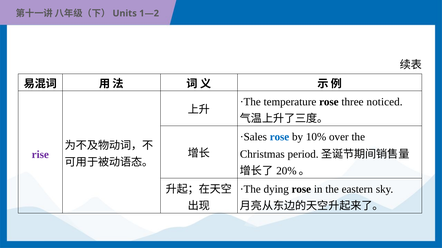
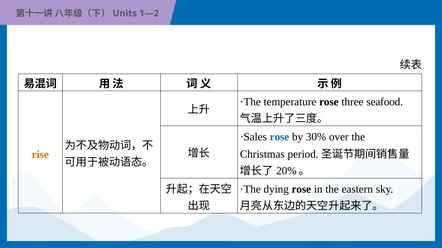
noticed: noticed -> seafood
10%: 10% -> 30%
rise colour: purple -> orange
